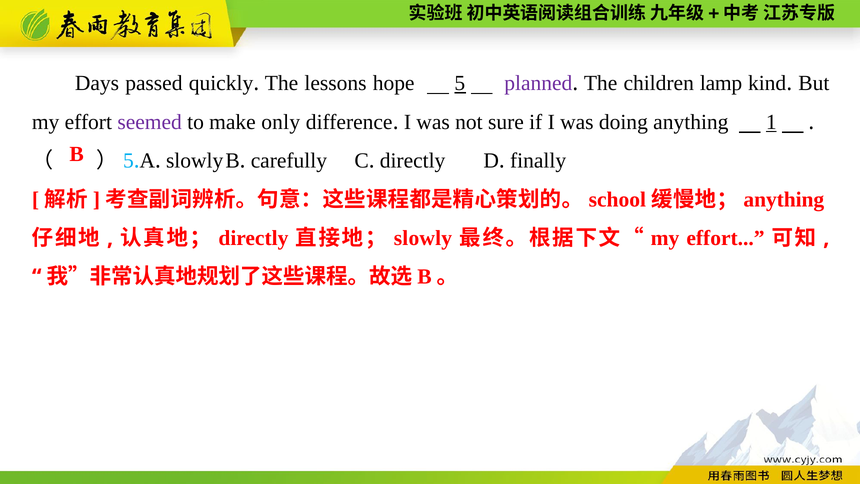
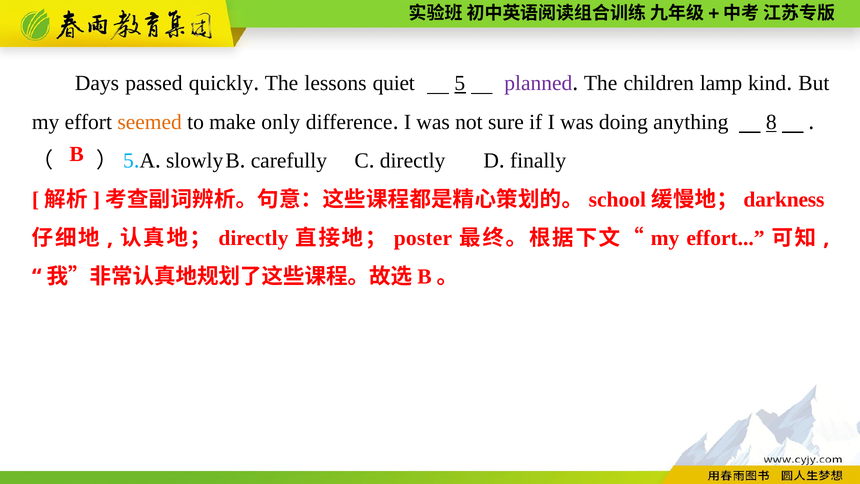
hope: hope -> quiet
seemed colour: purple -> orange
1: 1 -> 8
anything at (784, 199): anything -> darkness
slowly: slowly -> poster
